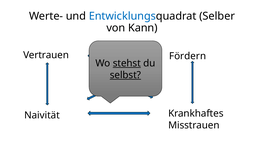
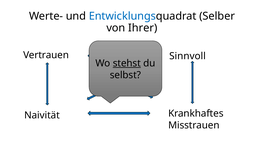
Kann: Kann -> Ihrer
Fördern: Fördern -> Sinnvoll
selbst underline: present -> none
